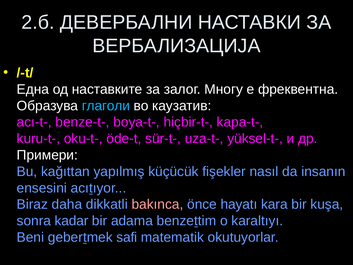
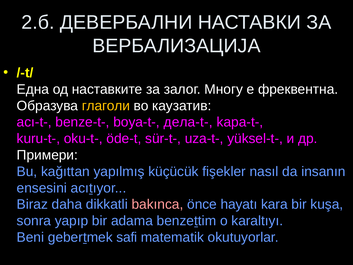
глаголи colour: light blue -> yellow
hiçbir-t-: hiçbir-t- -> дела-t-
kadar: kadar -> yapıp
